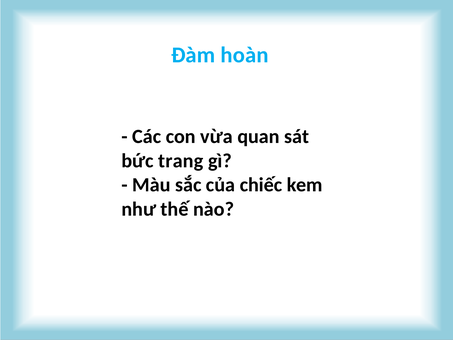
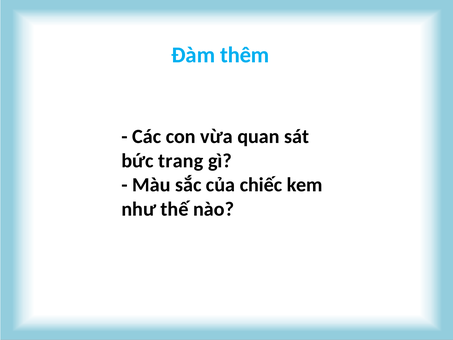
hoàn: hoàn -> thêm
